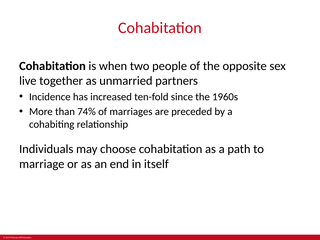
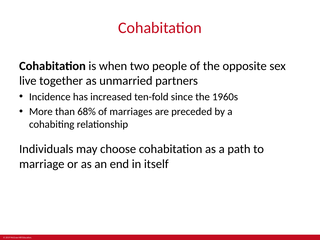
74%: 74% -> 68%
